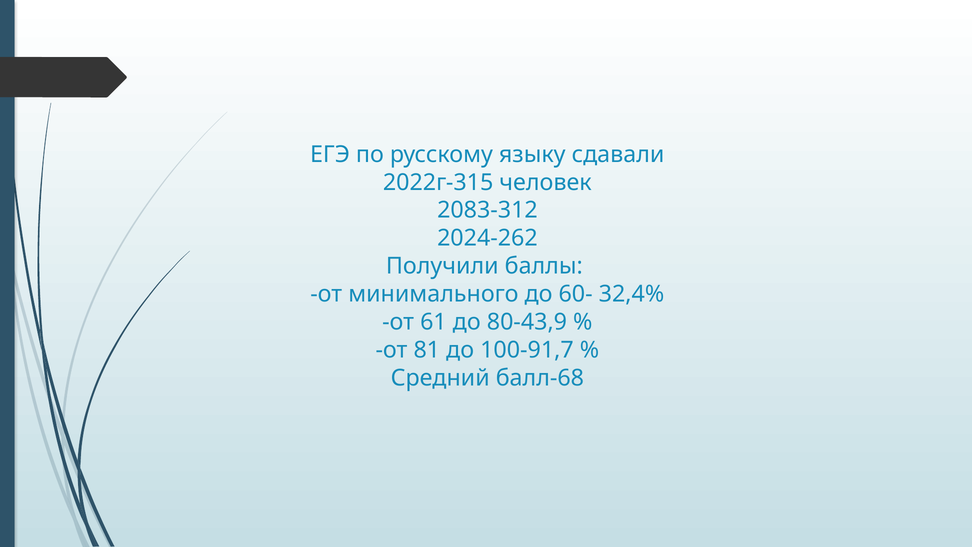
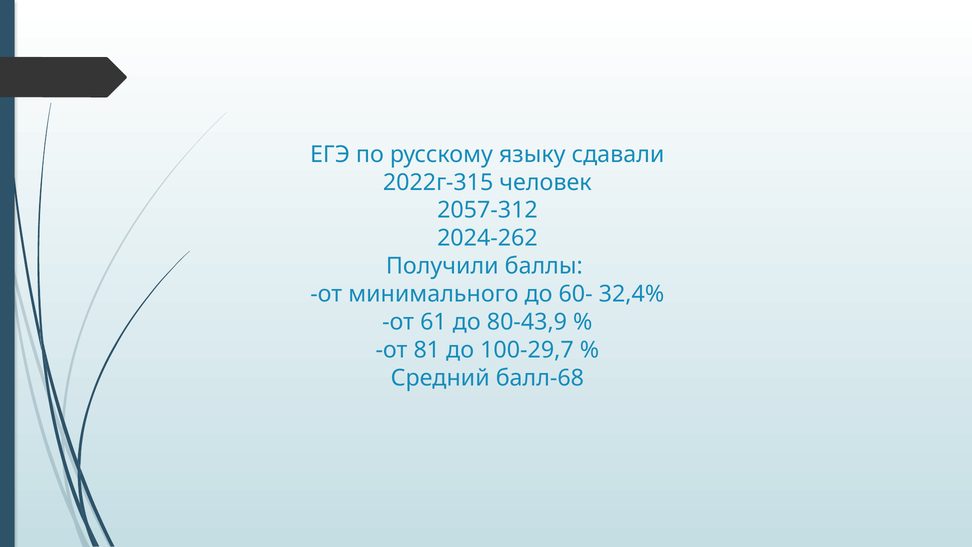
2083-312: 2083-312 -> 2057-312
100-91,7: 100-91,7 -> 100-29,7
